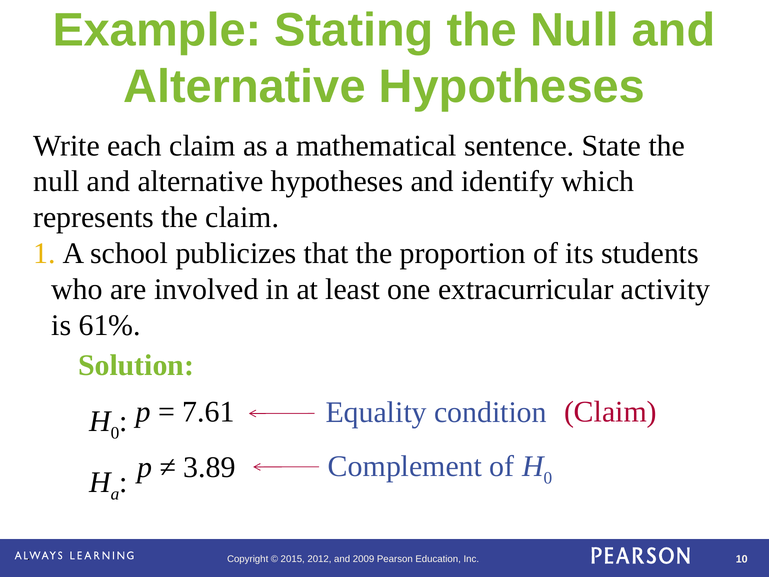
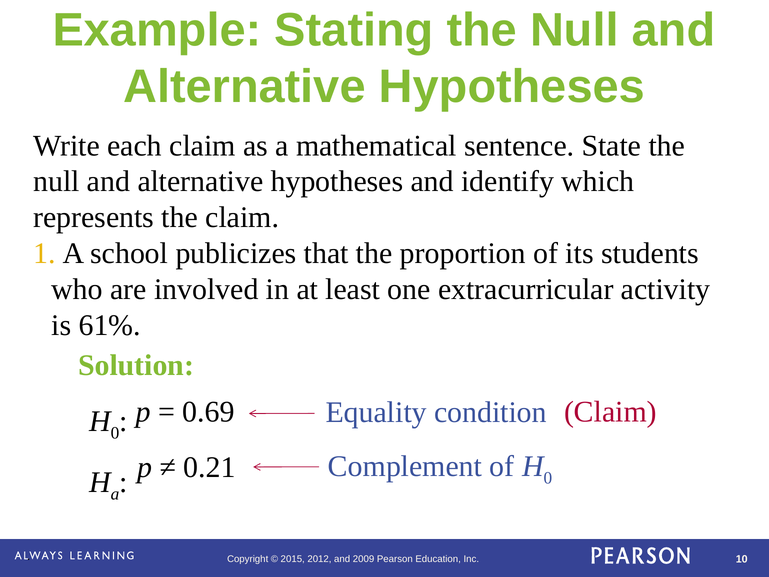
7.61: 7.61 -> 0.69
3.89: 3.89 -> 0.21
